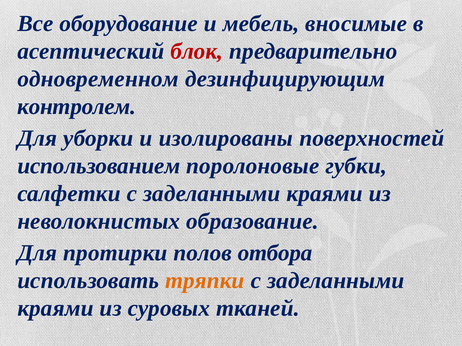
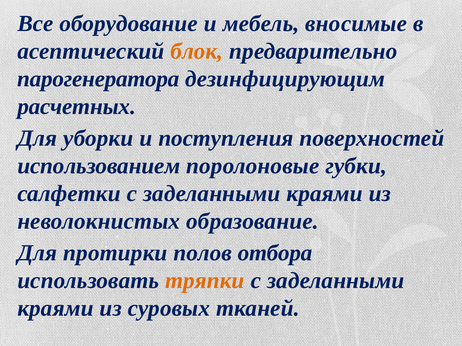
блок colour: red -> orange
одновременном: одновременном -> парогенератора
контролем: контролем -> расчетных
изолированы: изолированы -> поступления
